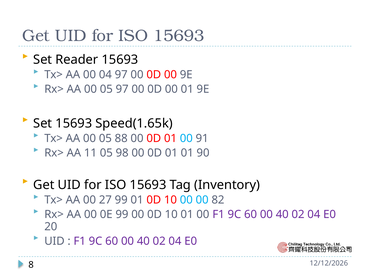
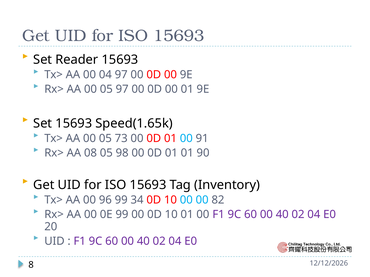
88: 88 -> 73
11: 11 -> 08
27: 27 -> 96
99 01: 01 -> 34
